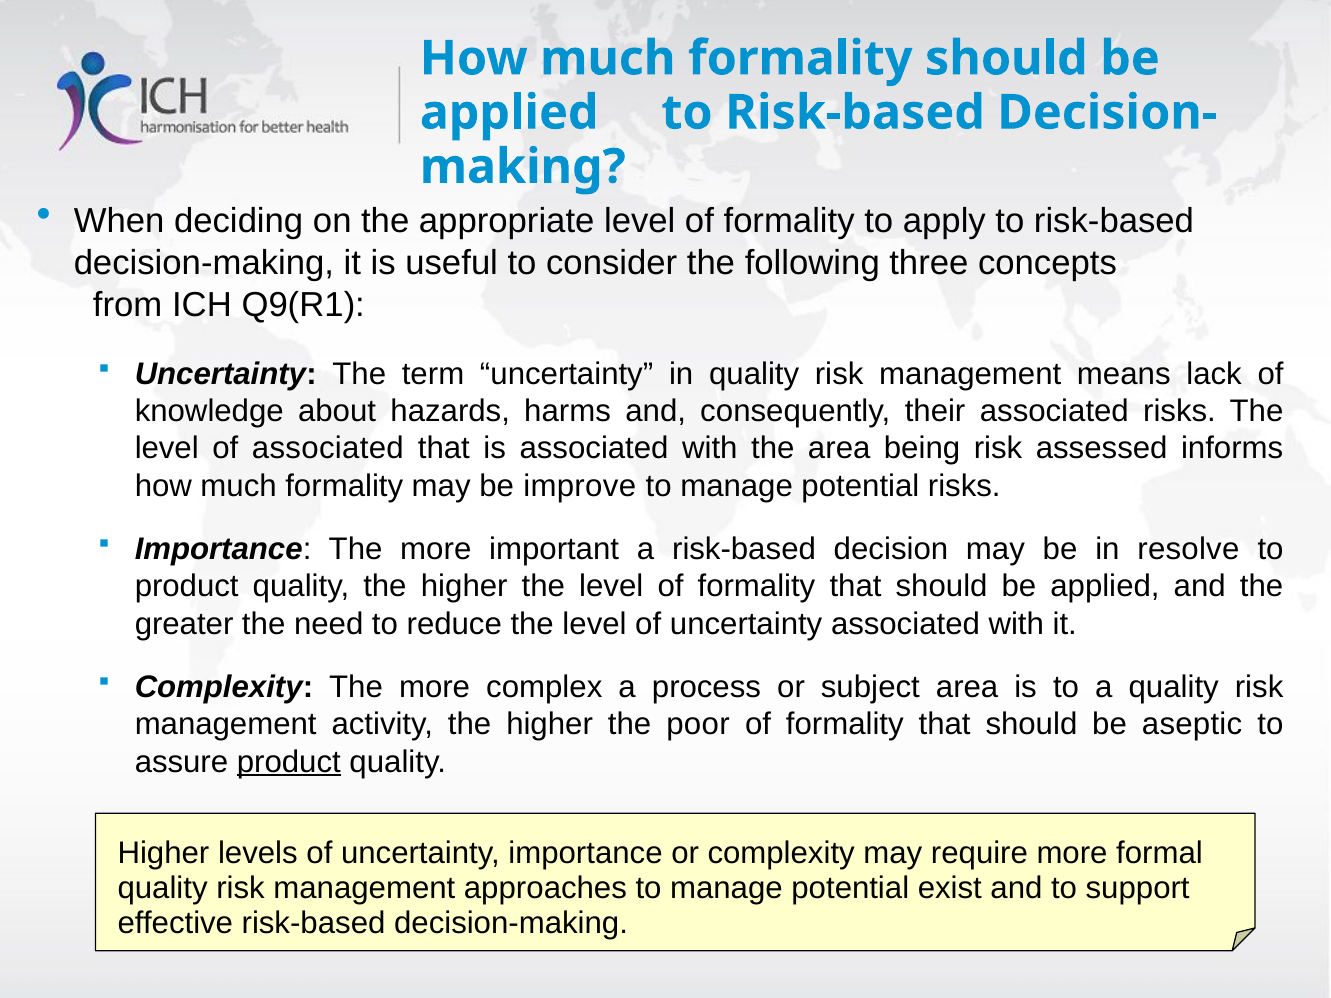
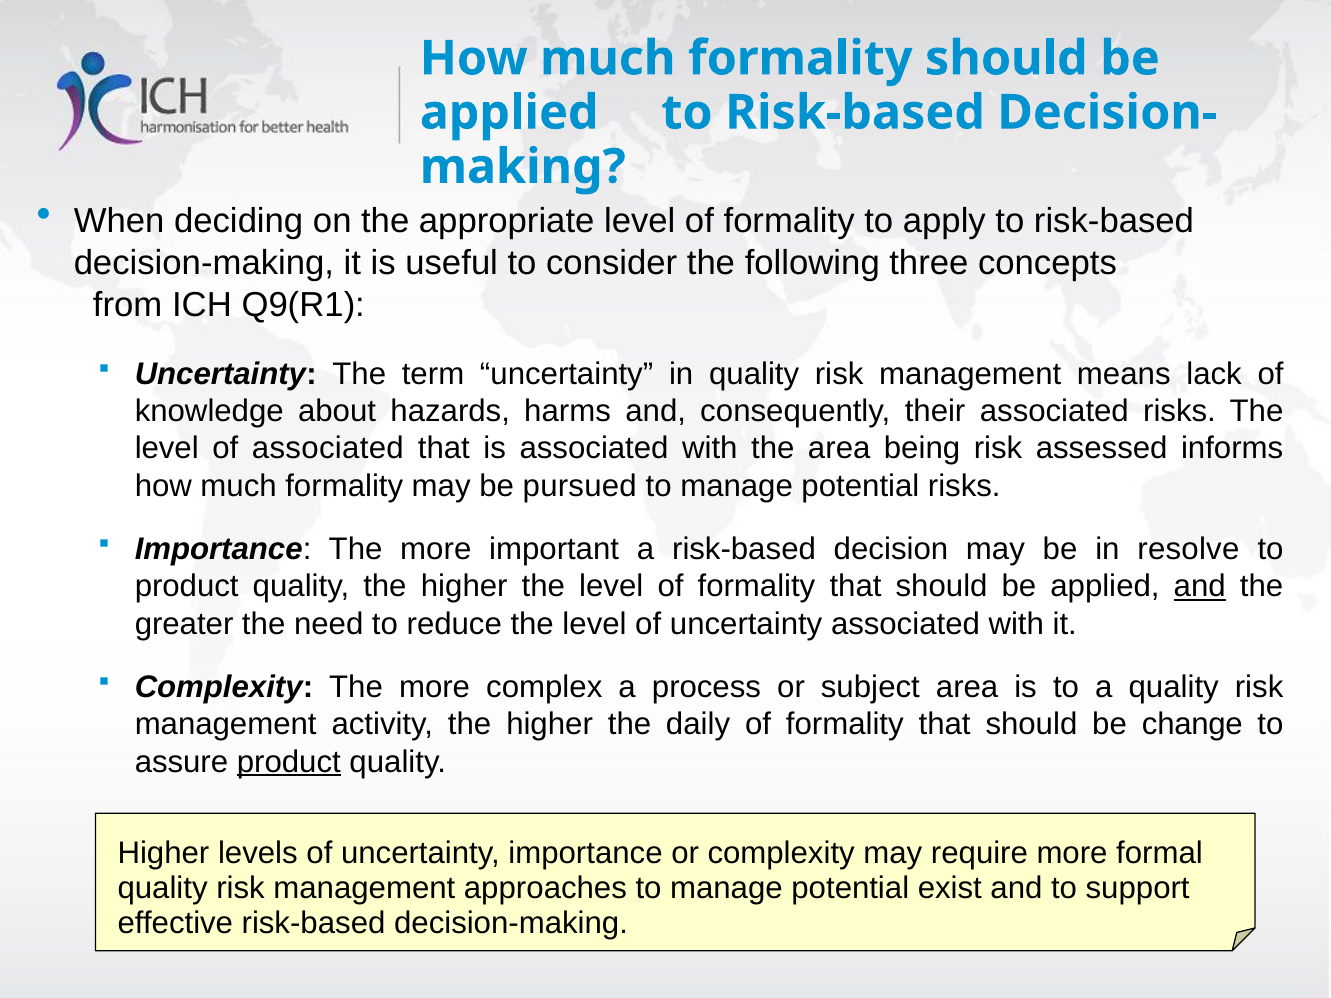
improve: improve -> pursued
and at (1200, 587) underline: none -> present
poor: poor -> daily
aseptic: aseptic -> change
